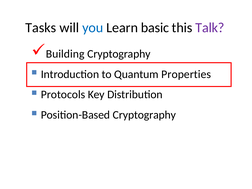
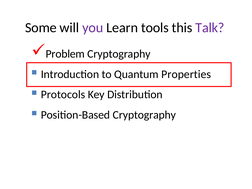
Tasks: Tasks -> Some
you colour: blue -> purple
basic: basic -> tools
Building: Building -> Problem
